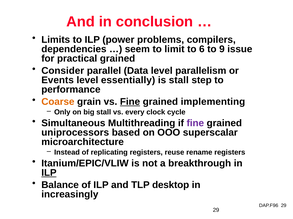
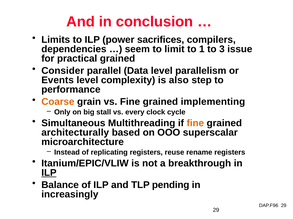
problems: problems -> sacrifices
6: 6 -> 1
9: 9 -> 3
essentially: essentially -> complexity
is stall: stall -> also
Fine at (130, 102) underline: present -> none
fine at (195, 124) colour: purple -> orange
uniprocessors: uniprocessors -> architecturally
desktop: desktop -> pending
